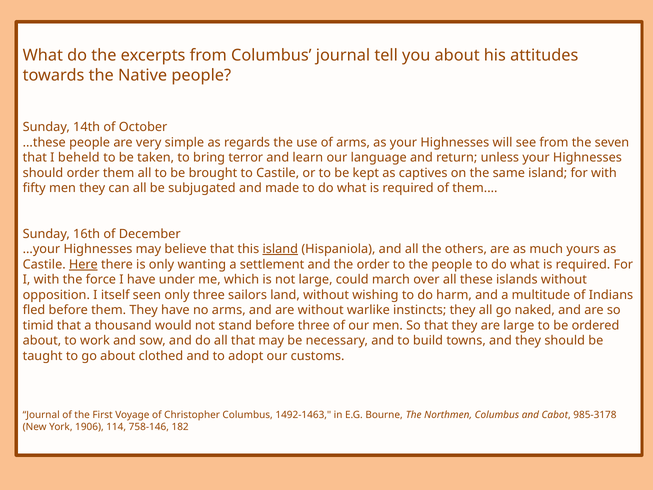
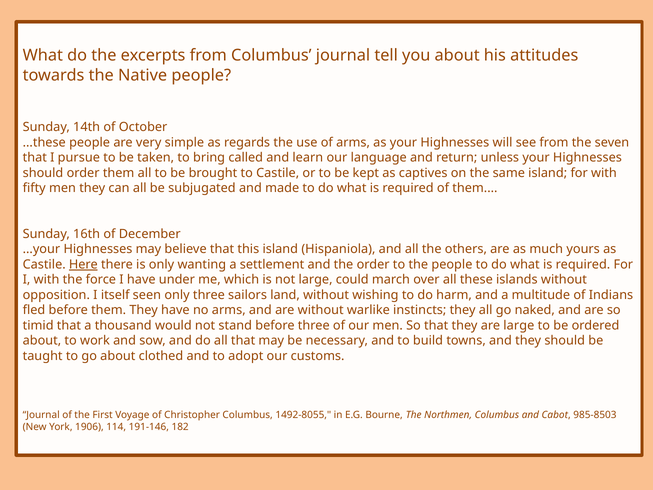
beheld: beheld -> pursue
terror: terror -> called
island at (280, 249) underline: present -> none
1492-1463: 1492-1463 -> 1492-8055
985-3178: 985-3178 -> 985-8503
758-146: 758-146 -> 191-146
